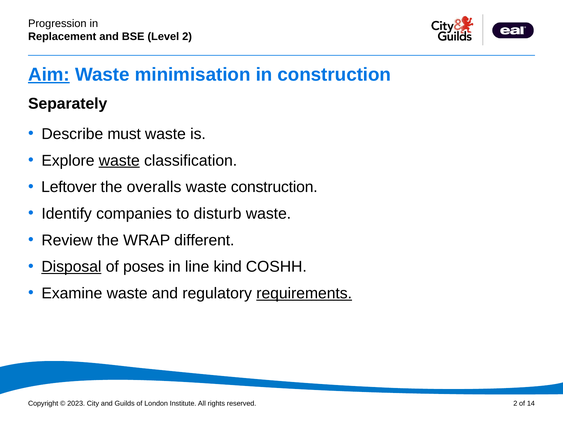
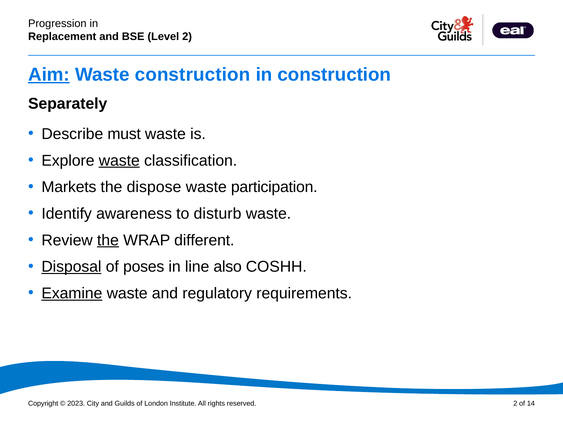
Waste minimisation: minimisation -> construction
Leftover: Leftover -> Markets
overalls: overalls -> dispose
waste construction: construction -> participation
companies: companies -> awareness
the at (108, 240) underline: none -> present
kind: kind -> also
Examine underline: none -> present
requirements underline: present -> none
